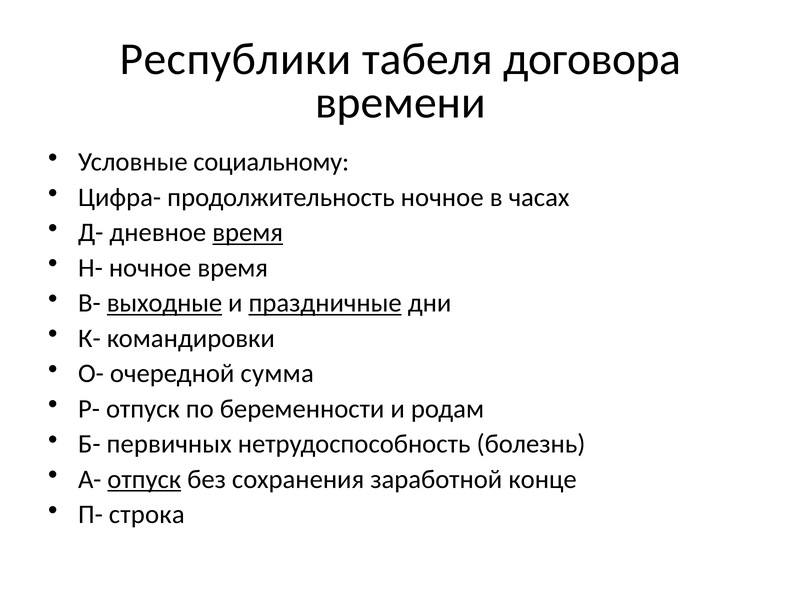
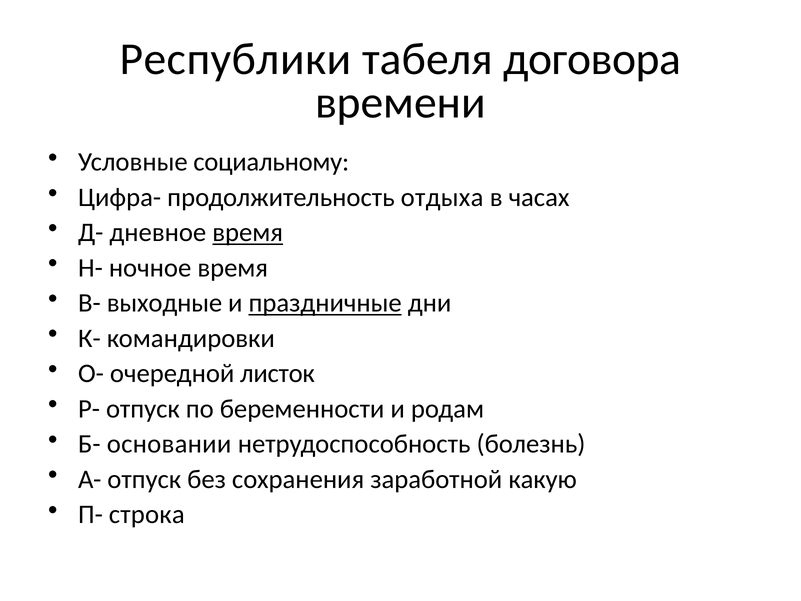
продолжительность ночное: ночное -> отдыха
выходные underline: present -> none
сумма: сумма -> листок
первичных: первичных -> основании
отпуск at (144, 479) underline: present -> none
конце: конце -> какую
